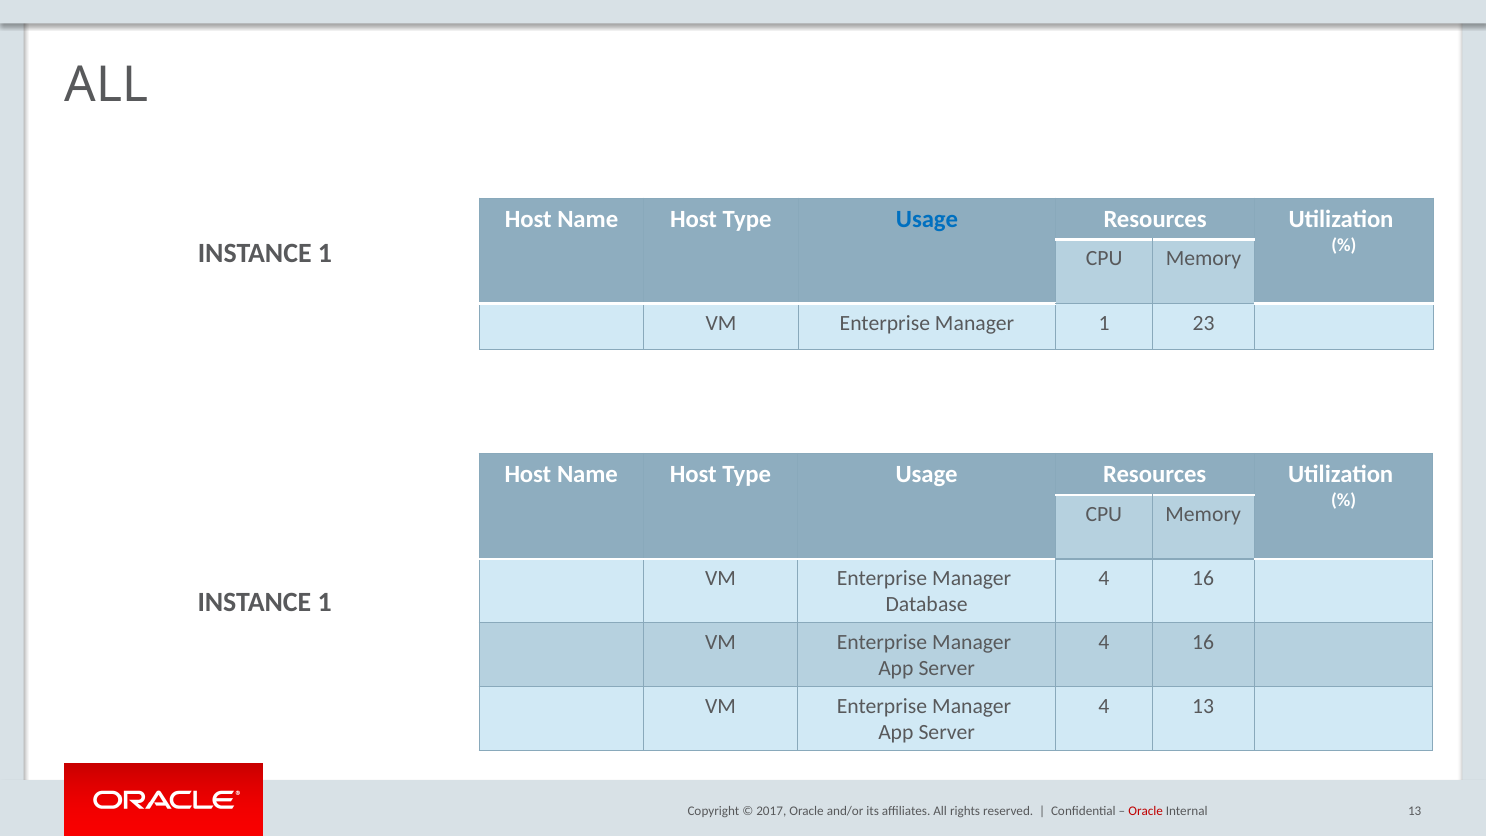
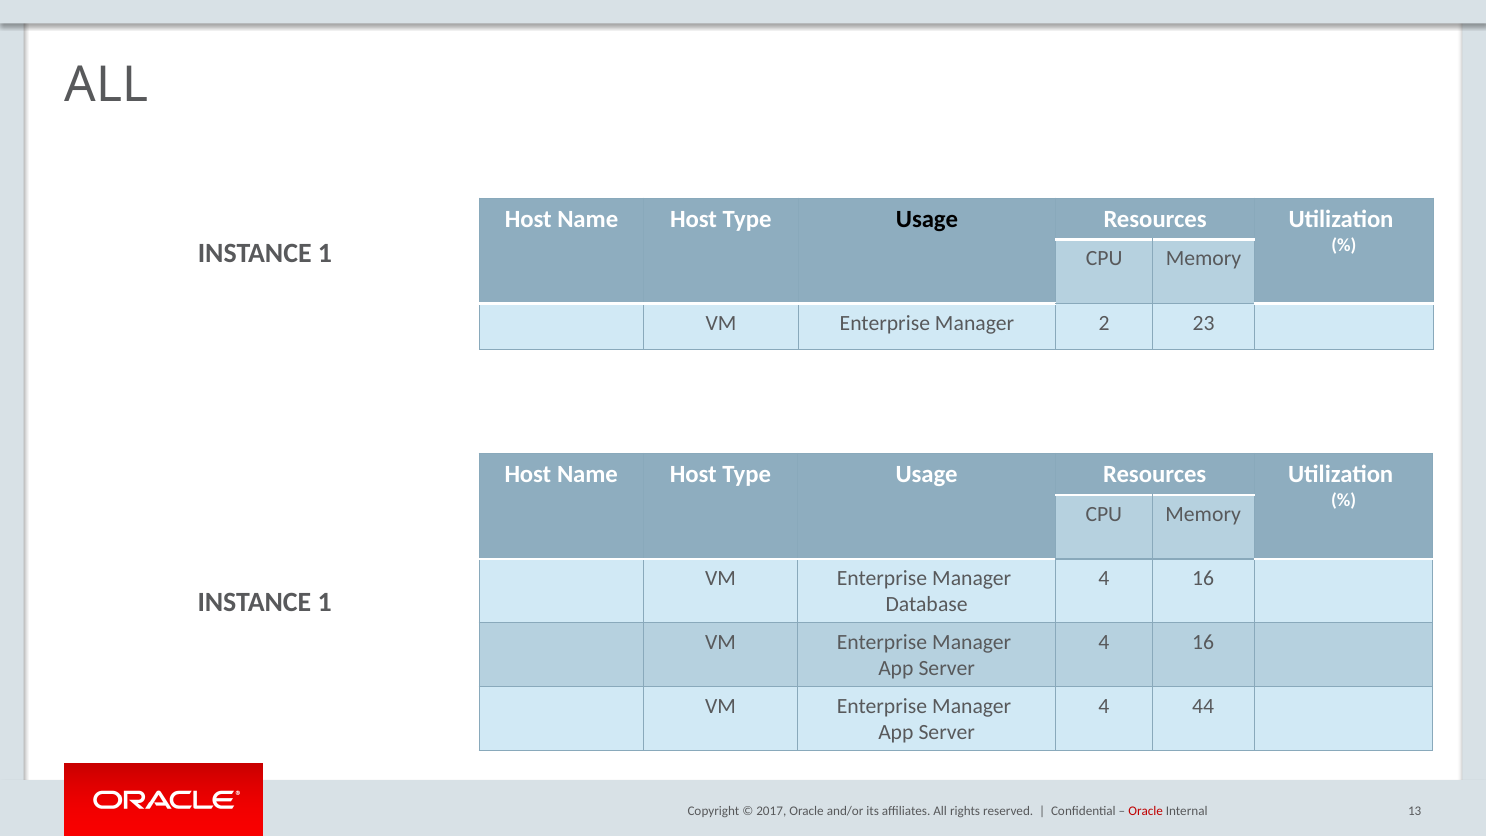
Usage at (927, 219) colour: blue -> black
Manager 1: 1 -> 2
4 13: 13 -> 44
